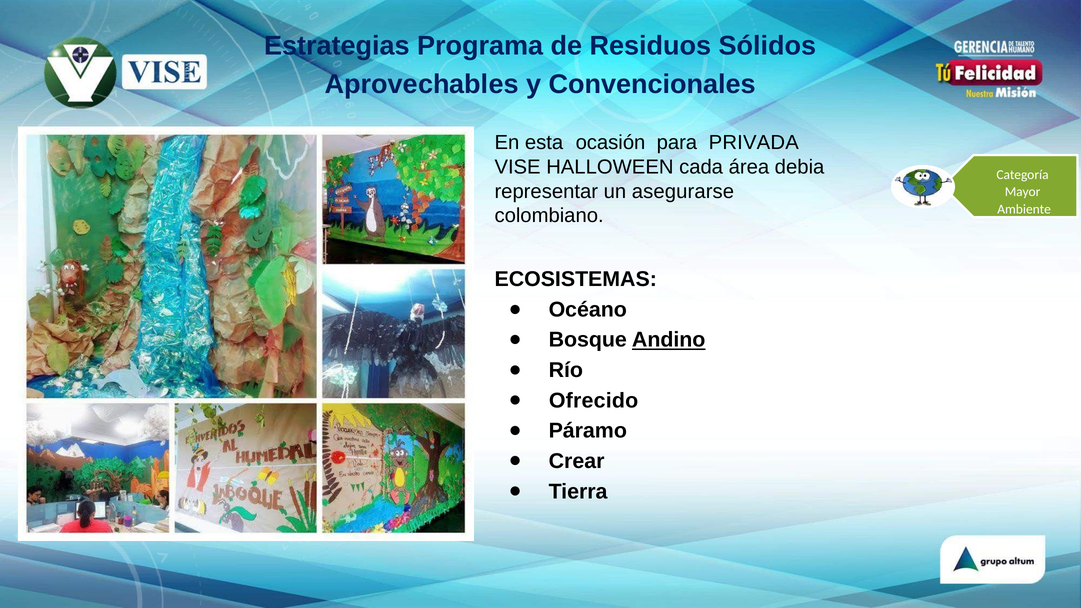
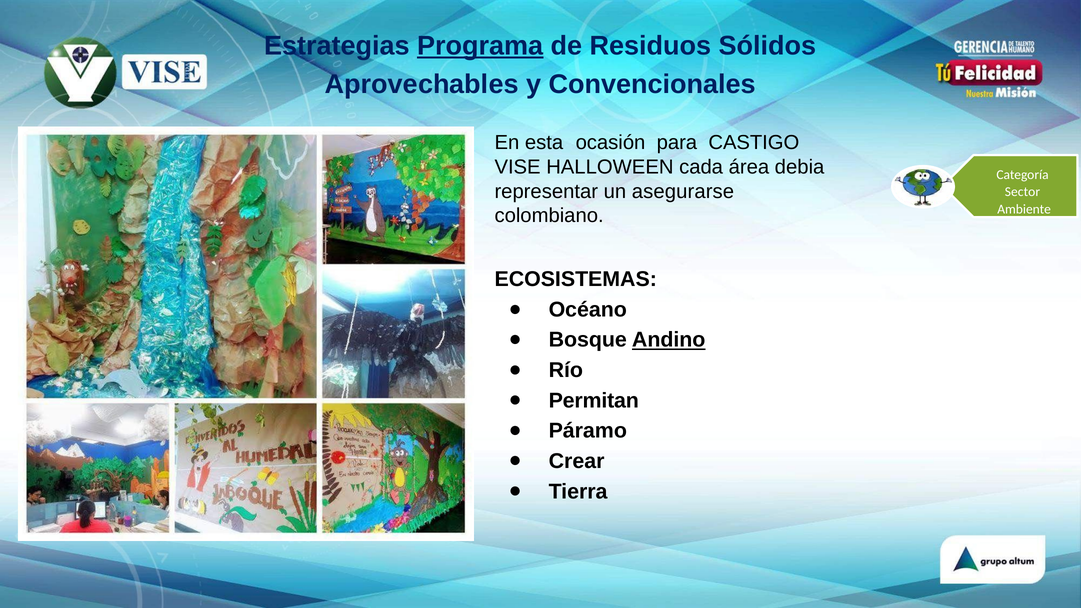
Programa underline: none -> present
PRIVADA: PRIVADA -> CASTIGO
Mayor: Mayor -> Sector
Ofrecido: Ofrecido -> Permitan
